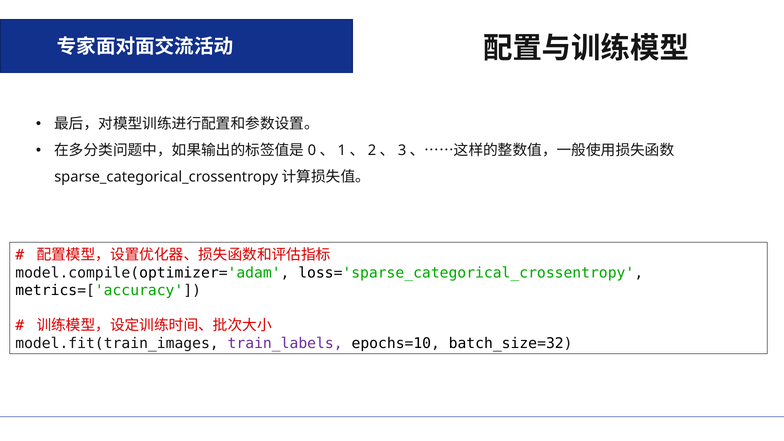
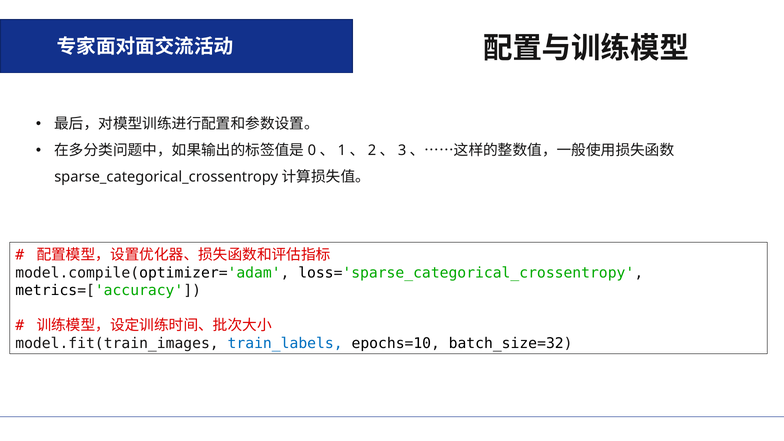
train_labels colour: purple -> blue
